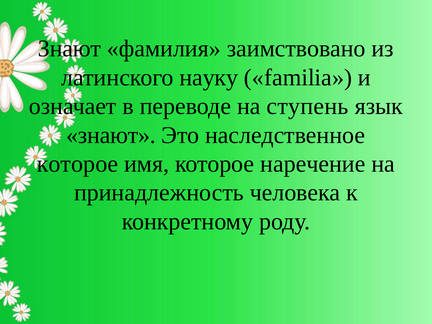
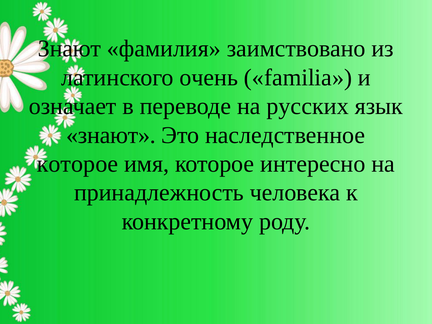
науку: науку -> очень
ступень: ступень -> русских
наречение: наречение -> интересно
